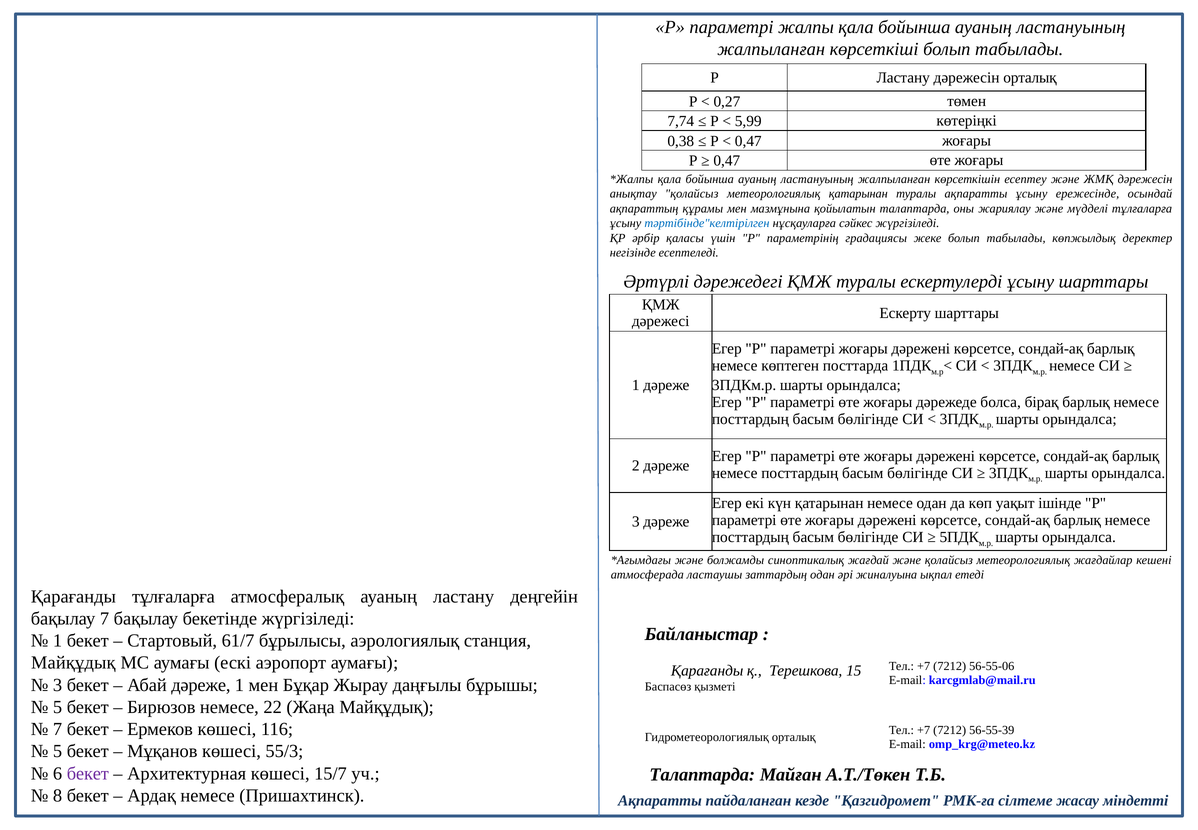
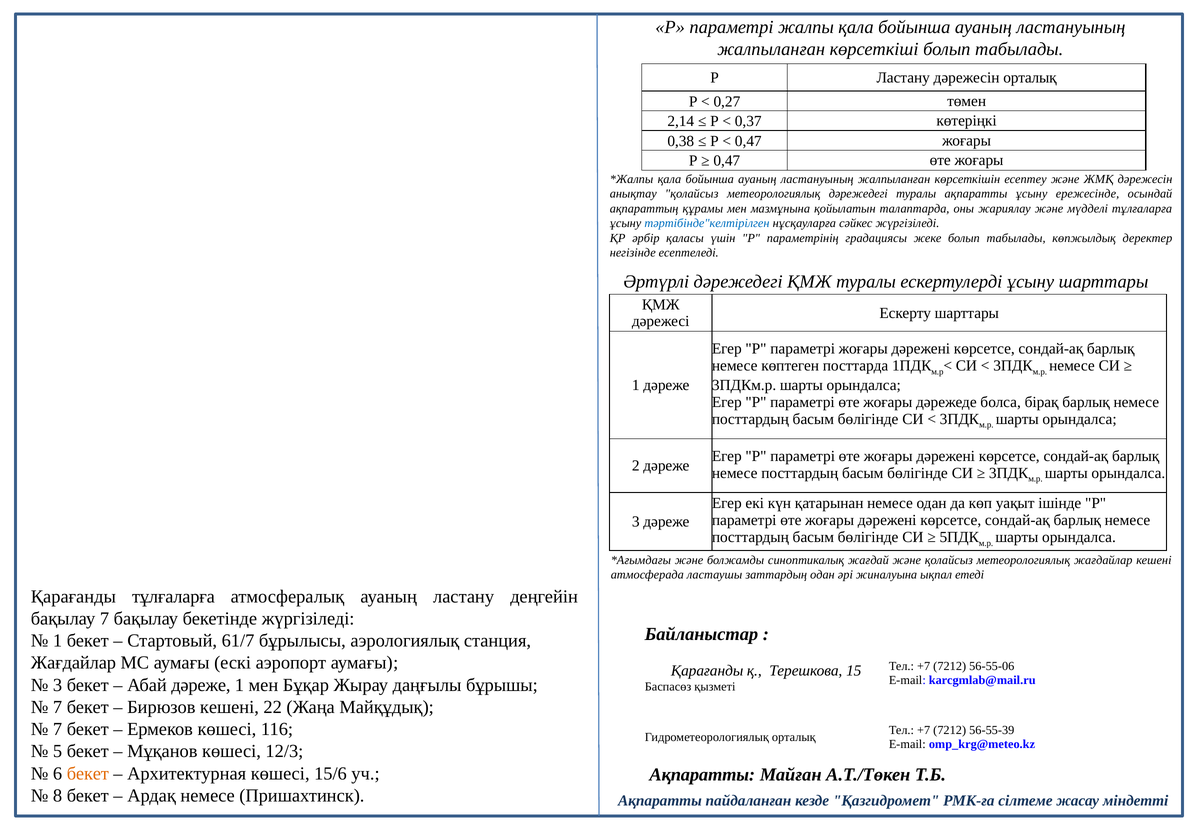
7,74: 7,74 -> 2,14
5,99: 5,99 -> 0,37
метеорологиялық қатарынан: қатарынан -> дәрежедегі
Майқұдық at (73, 662): Майқұдық -> Жағдайлар
5 at (58, 707): 5 -> 7
Бирюзов немесе: немесе -> кешені
55/3: 55/3 -> 12/3
бекет at (88, 773) colour: purple -> orange
15/7: 15/7 -> 15/6
Талаптарда at (702, 774): Талаптарда -> Ақпаратты
